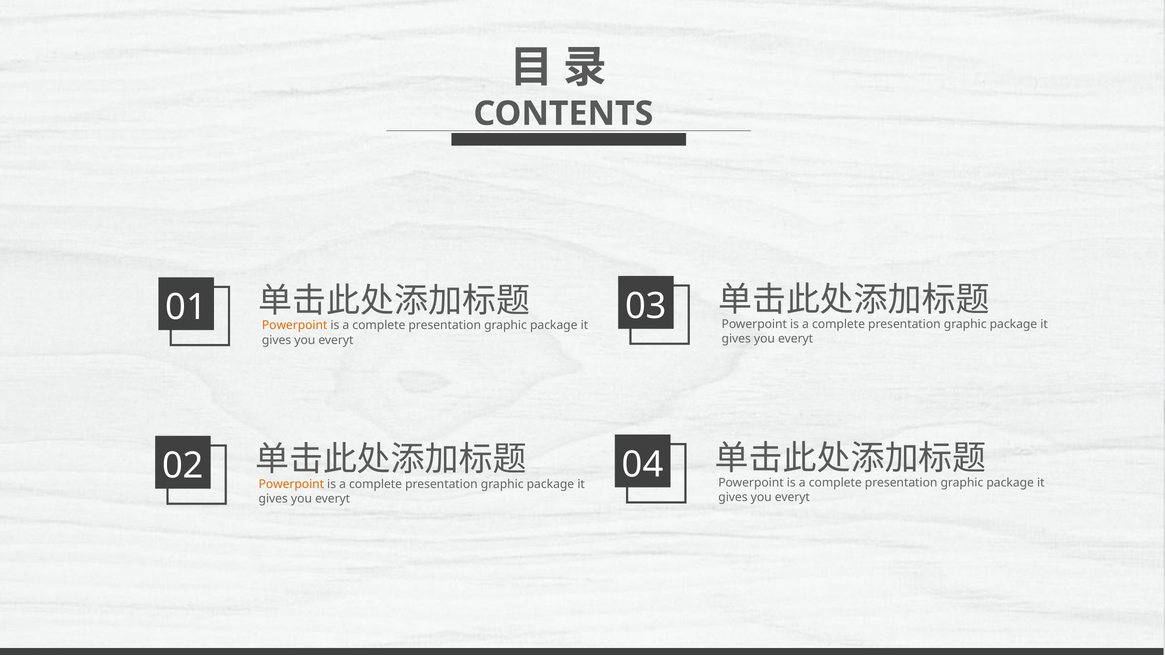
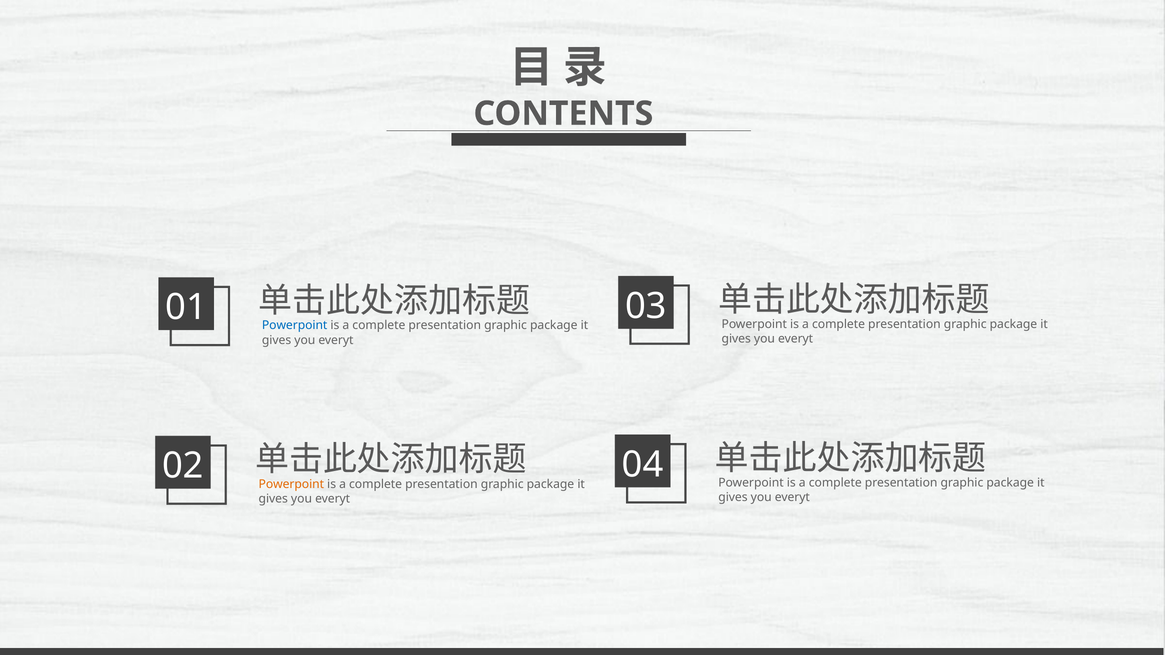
Powerpoint at (295, 326) colour: orange -> blue
